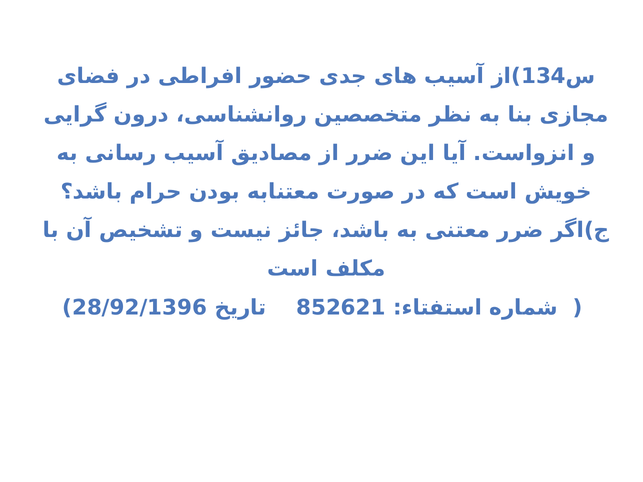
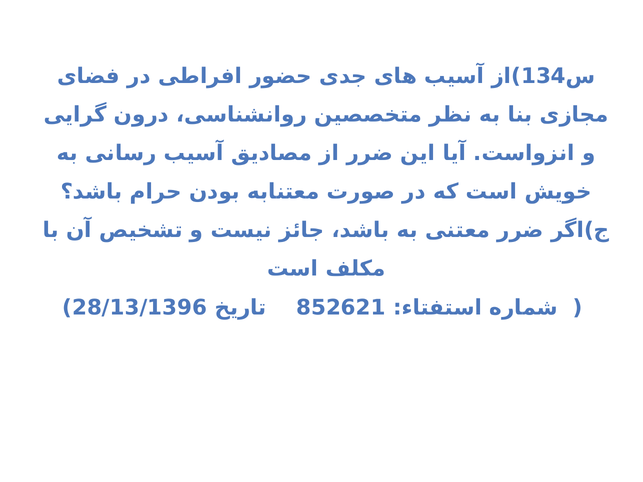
28/92/1396: 28/92/1396 -> 28/13/1396
